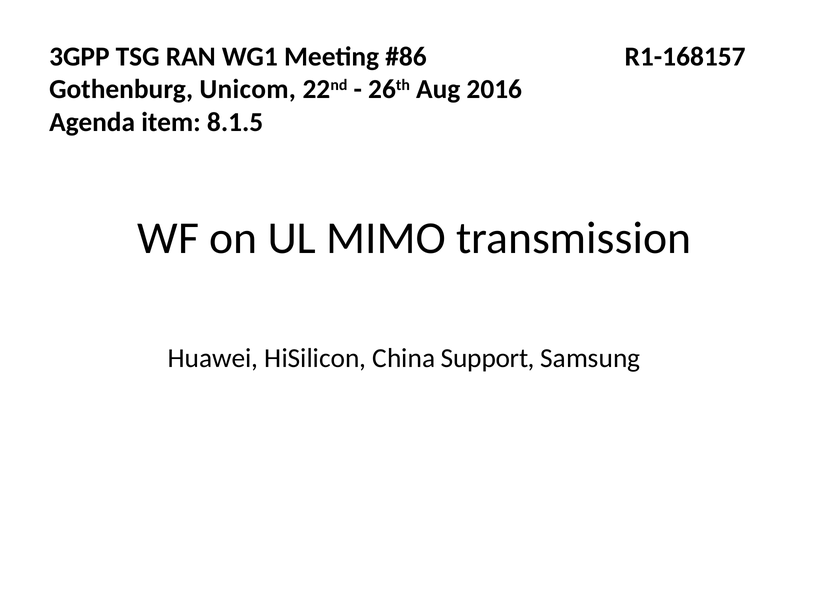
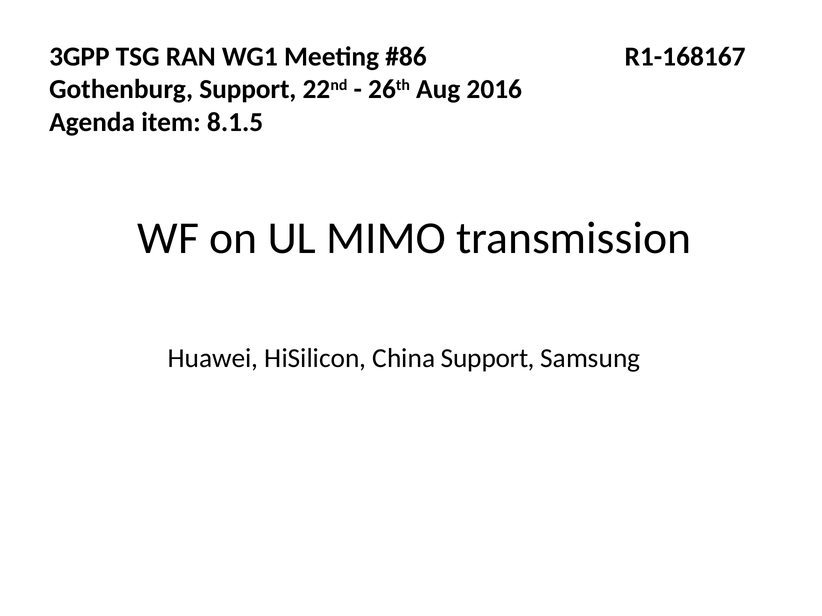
R1-168157: R1-168157 -> R1-168167
Gothenburg Unicom: Unicom -> Support
